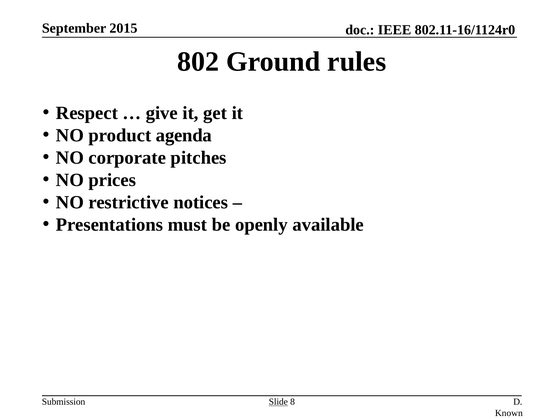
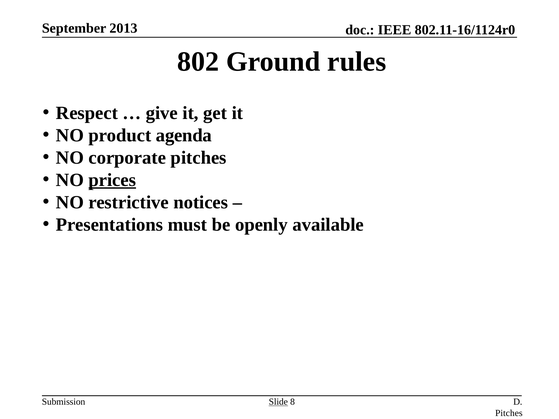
2015: 2015 -> 2013
prices underline: none -> present
Known at (509, 413): Known -> Pitches
